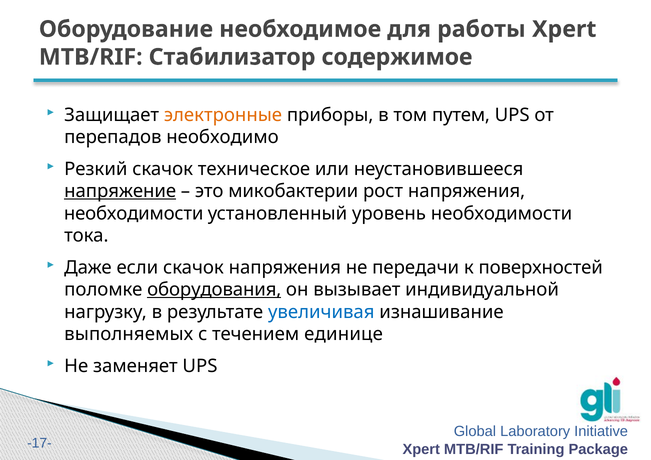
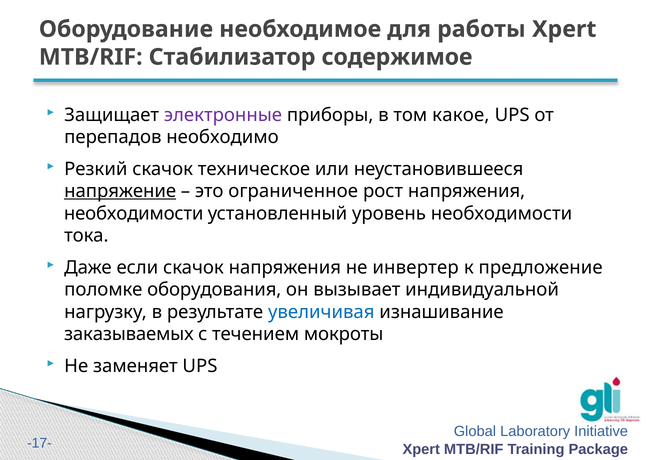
электронные colour: orange -> purple
путем: путем -> какое
микобактерии: микобактерии -> ограниченное
передачи: передачи -> инвертер
поверхностей: поверхностей -> предложение
оборудования underline: present -> none
выполняемых: выполняемых -> заказываемых
единице: единице -> мокроты
